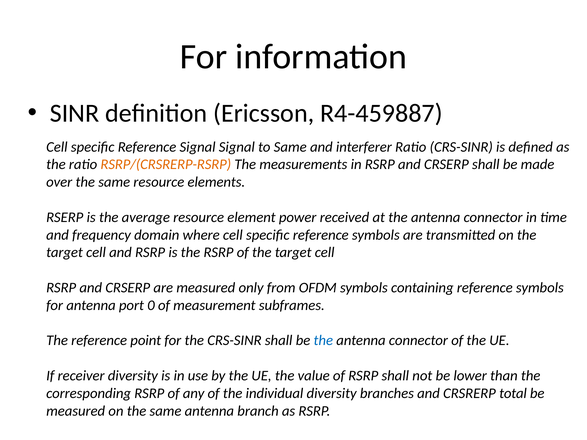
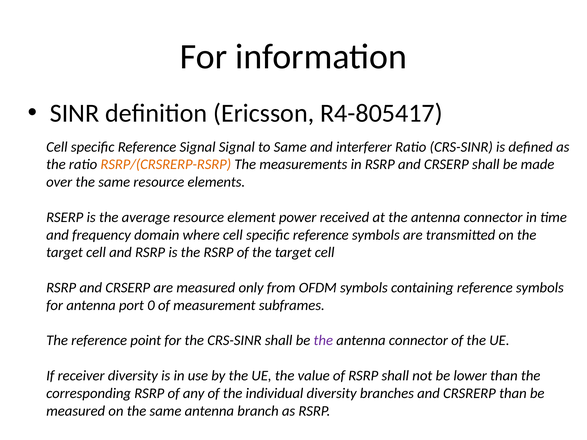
R4-459887: R4-459887 -> R4-805417
the at (323, 341) colour: blue -> purple
CRSRERP total: total -> than
